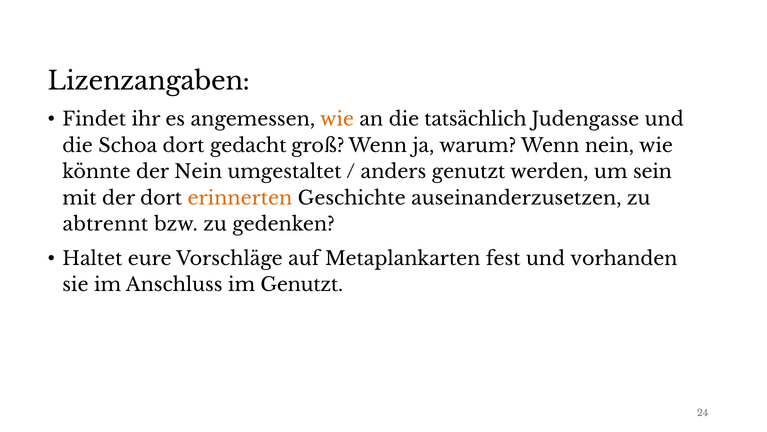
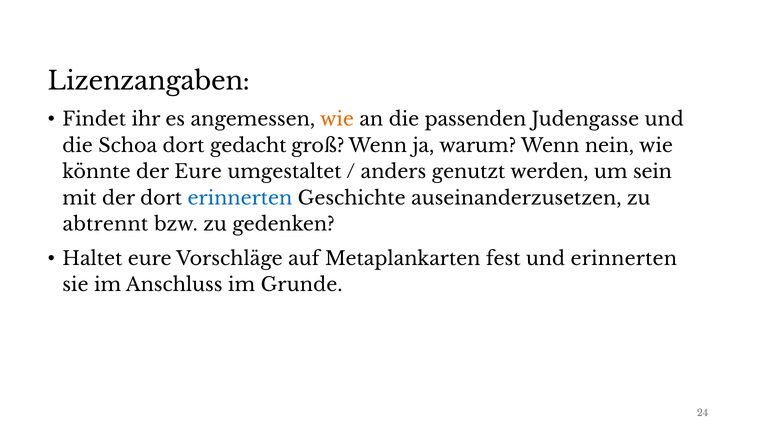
tatsächlich: tatsächlich -> passenden
der Nein: Nein -> Eure
erinnerten at (240, 198) colour: orange -> blue
und vorhanden: vorhanden -> erinnerten
im Genutzt: Genutzt -> Grunde
